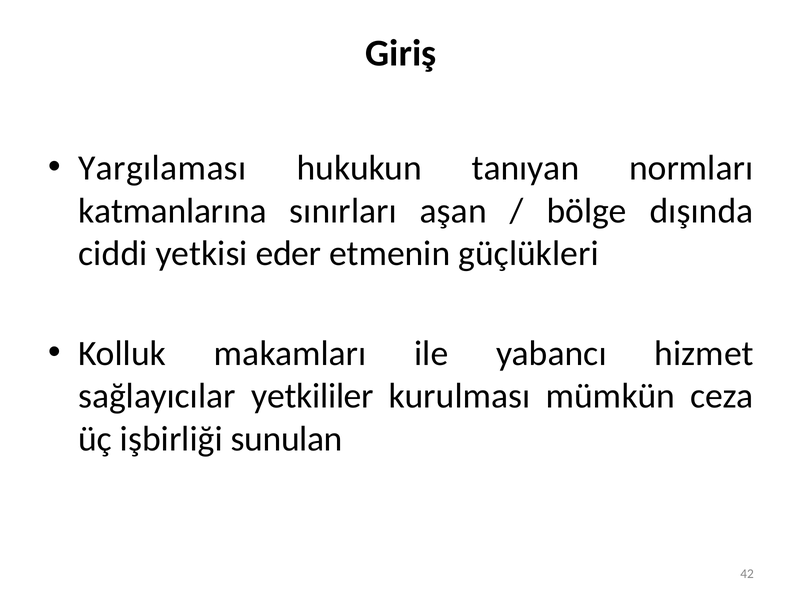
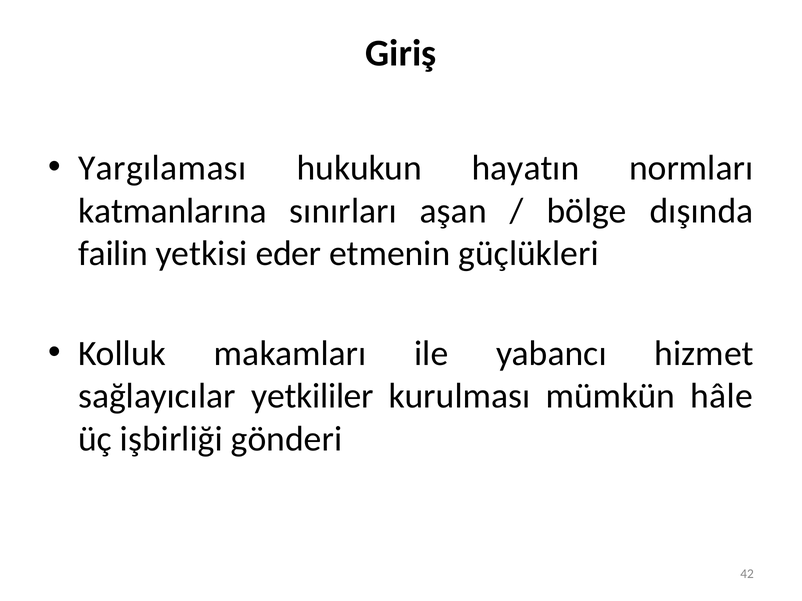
tanıyan: tanıyan -> hayatın
ciddi: ciddi -> failin
ceza: ceza -> hâle
sunulan: sunulan -> gönderi
